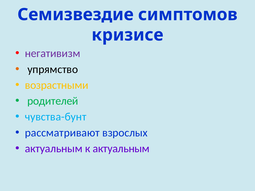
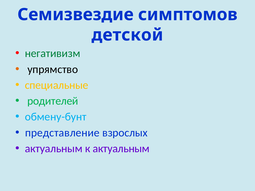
кризисе: кризисе -> детской
негативизм colour: purple -> green
возрастными: возрастными -> специальные
чувства-бунт: чувства-бунт -> обмену-бунт
рассматривают: рассматривают -> представление
